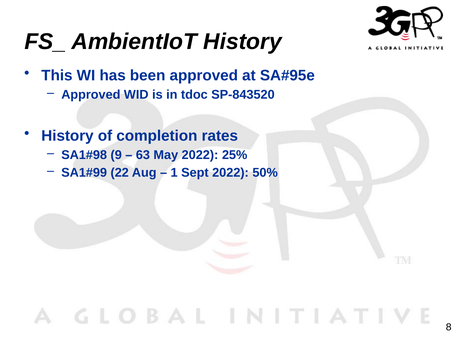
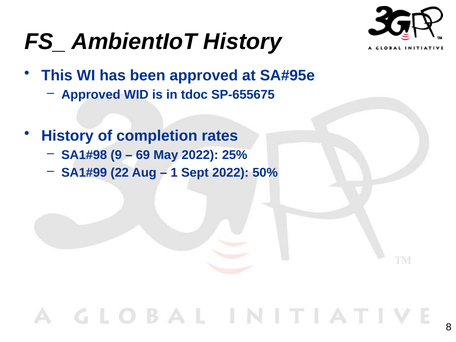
SP-843520: SP-843520 -> SP-655675
63: 63 -> 69
